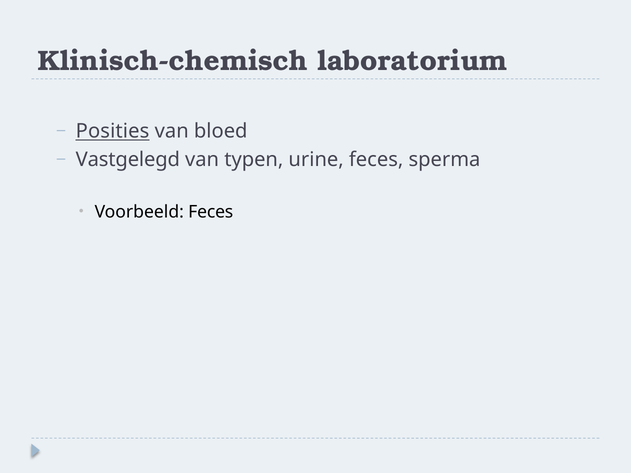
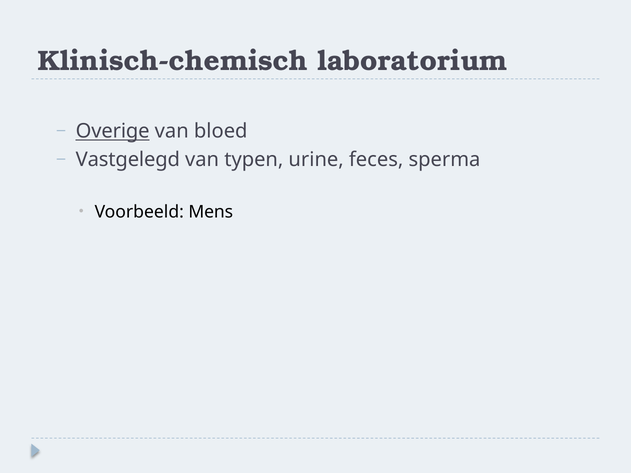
Posities: Posities -> Overige
Voorbeeld Feces: Feces -> Mens
